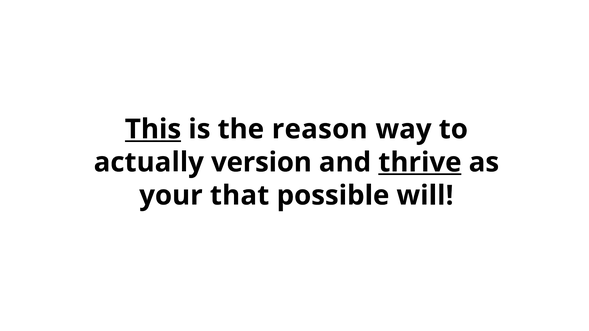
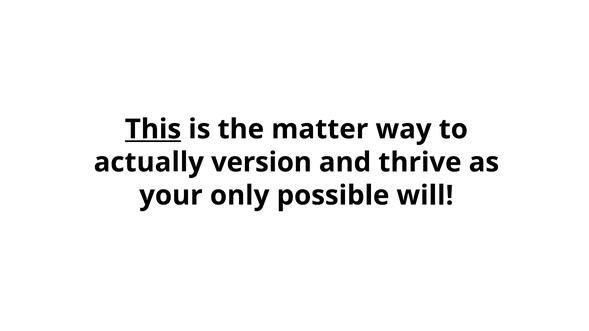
reason: reason -> matter
thrive underline: present -> none
that: that -> only
